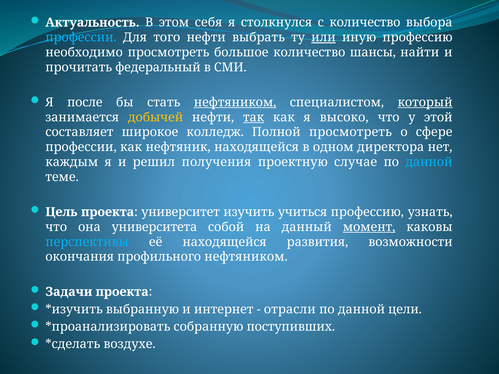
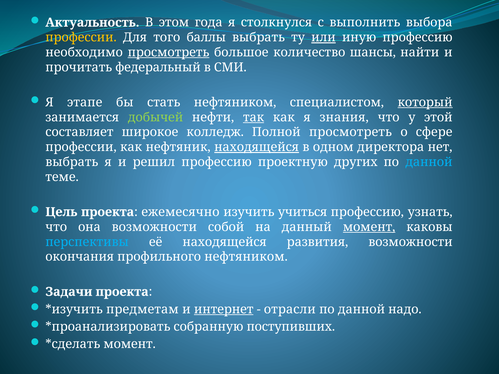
себя: себя -> года
с количество: количество -> выполнить
профессии at (81, 37) colour: light blue -> yellow
того нефти: нефти -> баллы
просмотреть at (168, 52) underline: none -> present
после: после -> этапе
нефтяником at (235, 102) underline: present -> none
добычей colour: yellow -> light green
высоко: высоко -> знания
находящейся at (257, 147) underline: none -> present
каждым at (72, 162): каждым -> выбрать
решил получения: получения -> профессию
случае: случае -> других
университет: университет -> ежемесячно
она университета: университета -> возможности
выбранную: выбранную -> предметам
интернет underline: none -> present
цели: цели -> надо
воздухе at (130, 344): воздухе -> момент
